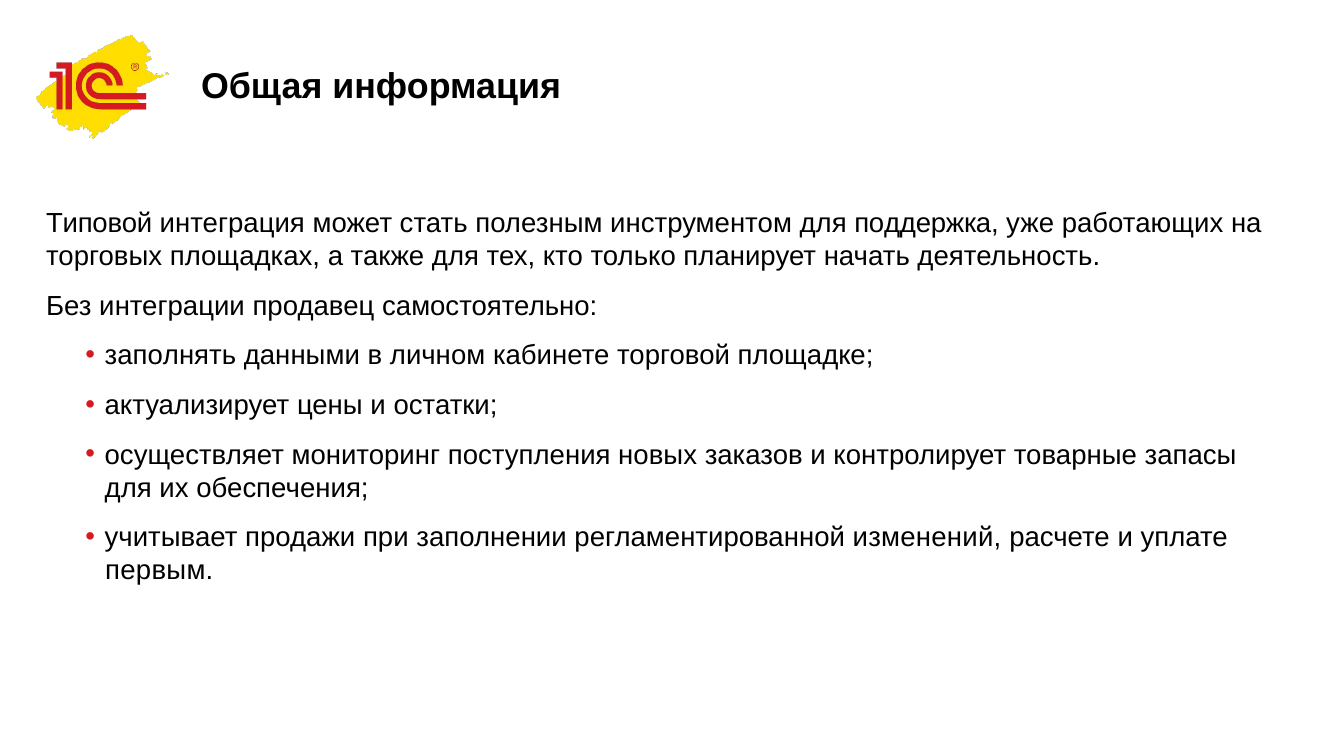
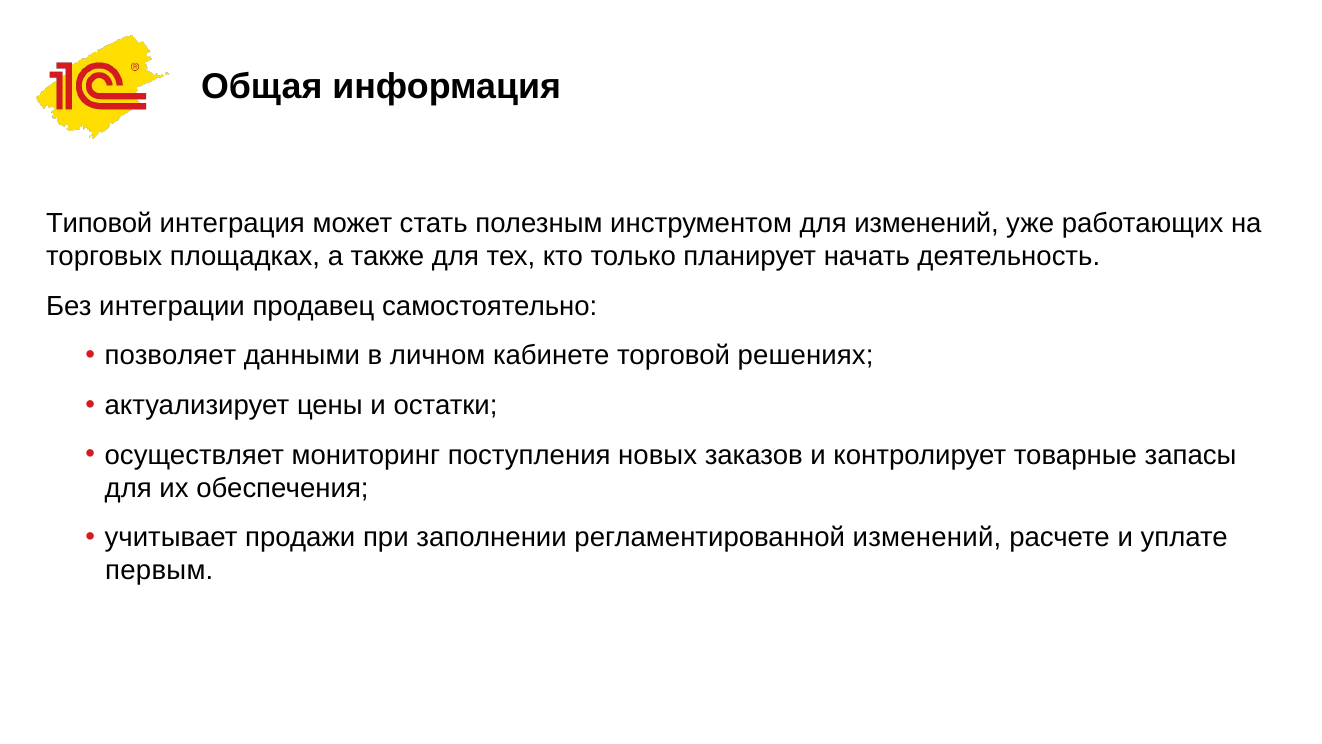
для поддержка: поддержка -> изменений
заполнять: заполнять -> позволяет
площадке: площадке -> решениях
